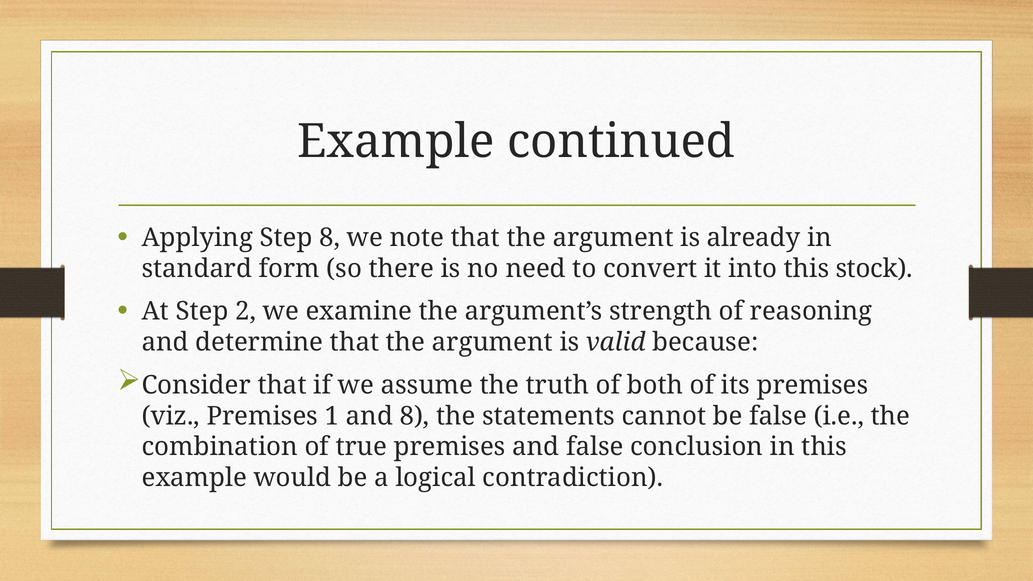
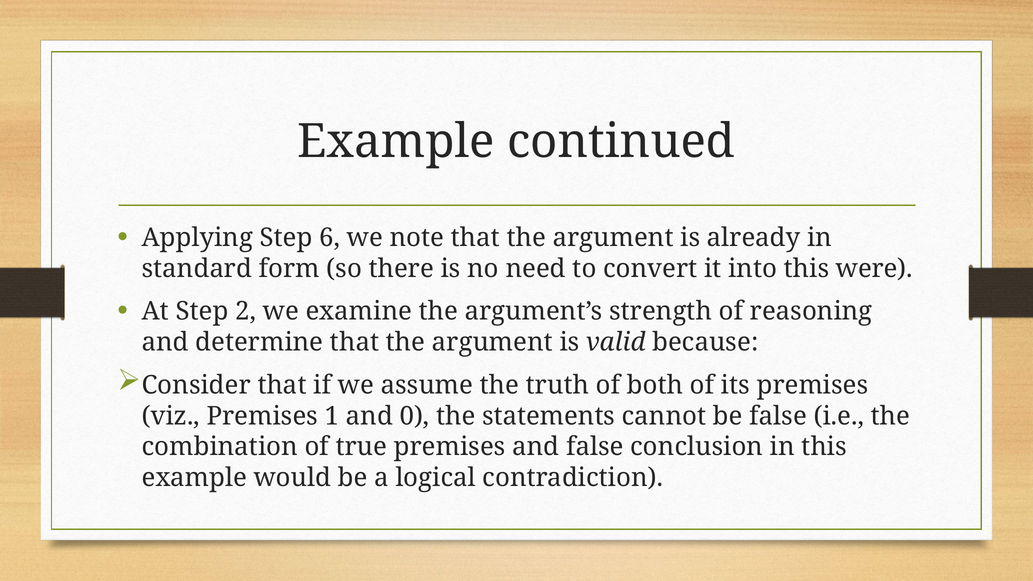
Step 8: 8 -> 6
stock: stock -> were
and 8: 8 -> 0
